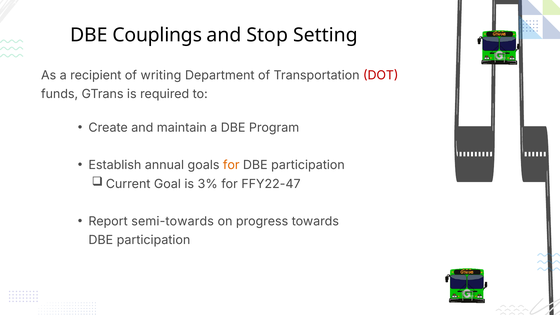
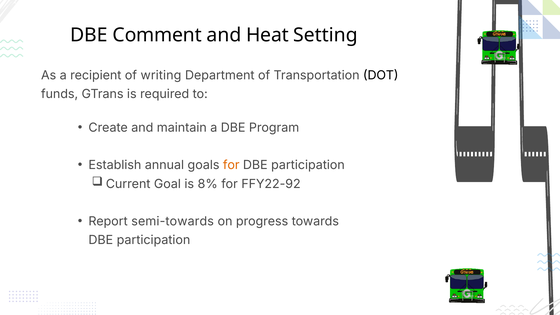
Couplings: Couplings -> Comment
Stop: Stop -> Heat
DOT colour: red -> black
3%: 3% -> 8%
FFY22-47: FFY22-47 -> FFY22-92
